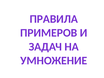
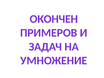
ПРАВИЛА: ПРАВИЛА -> ОКОНЧЕН
